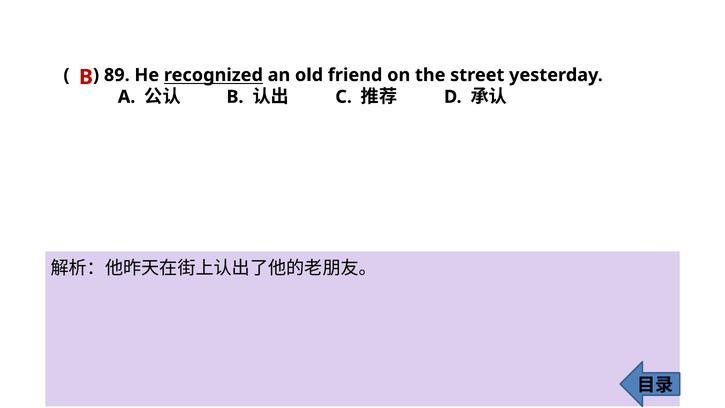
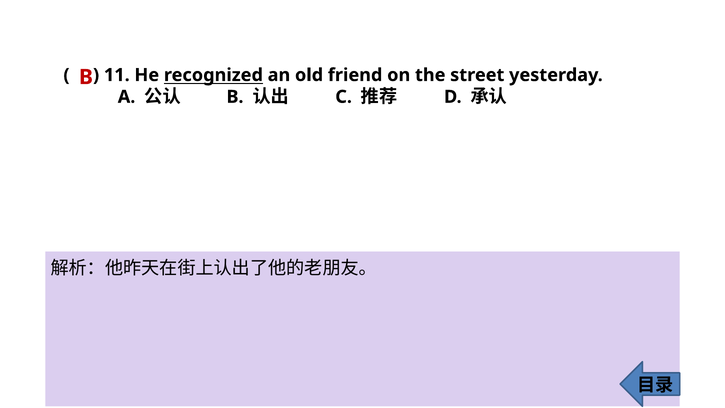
89: 89 -> 11
